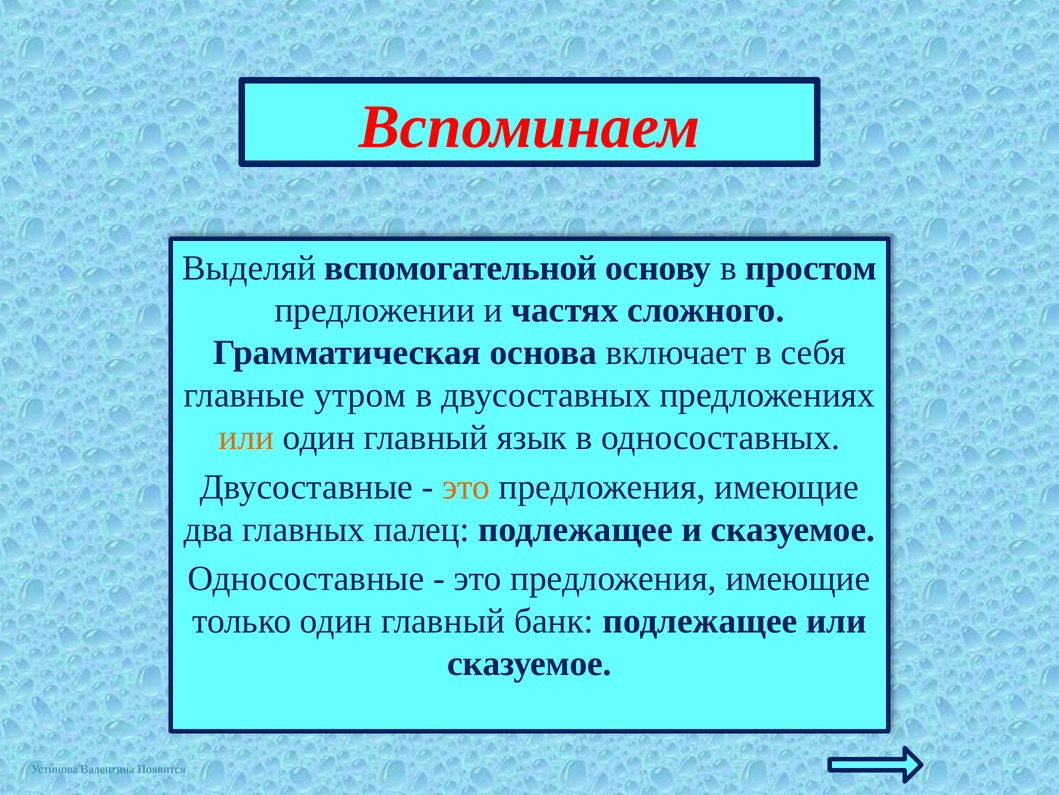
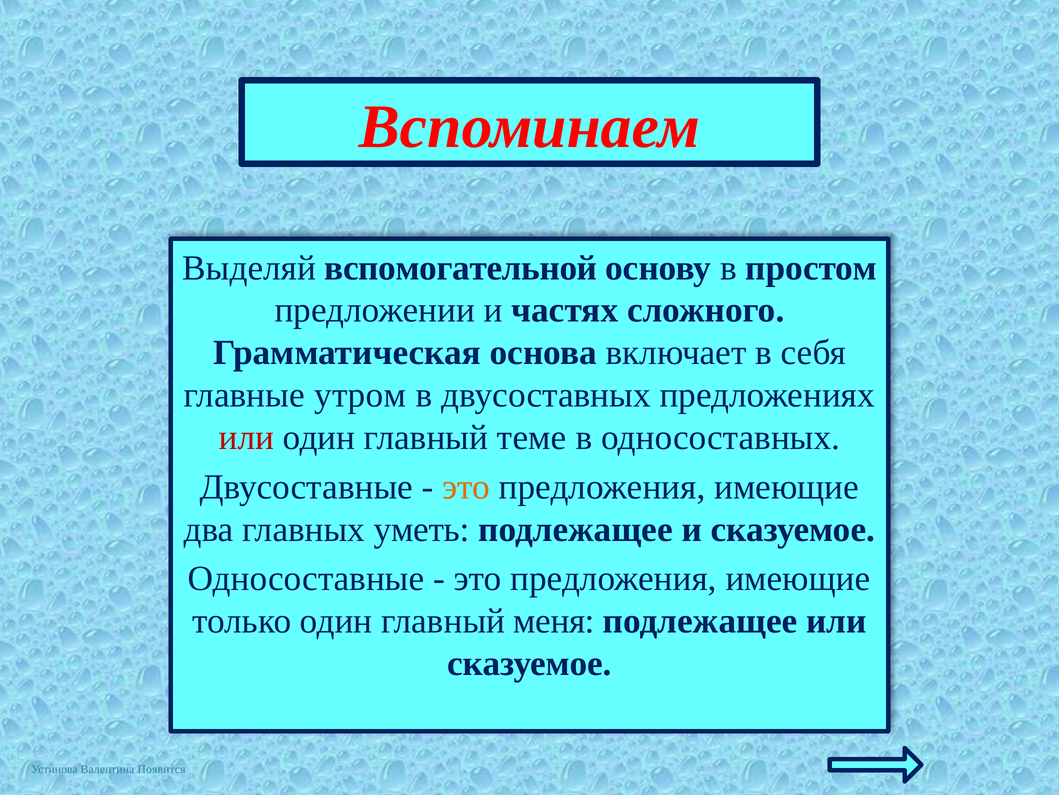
или at (246, 437) colour: orange -> red
язык: язык -> теме
палец: палец -> уметь
банк: банк -> меня
